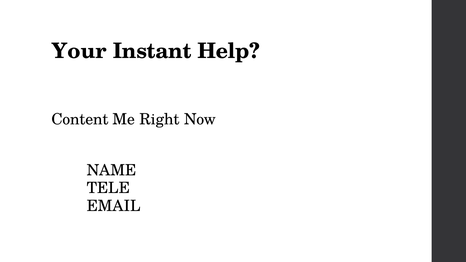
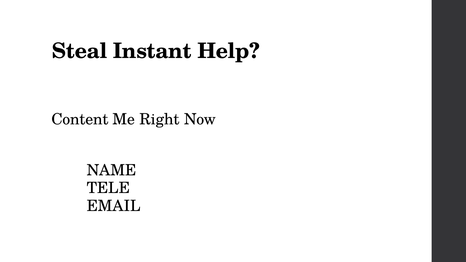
Your: Your -> Steal
